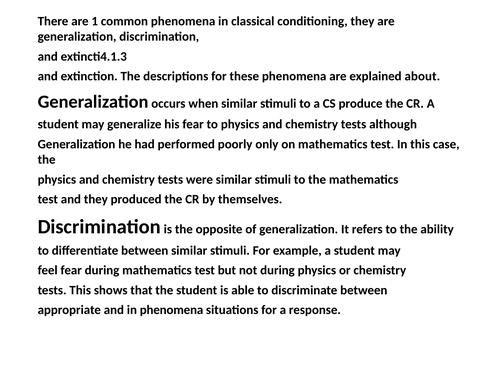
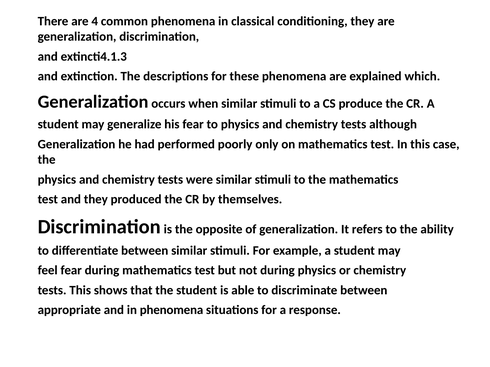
1: 1 -> 4
about: about -> which
